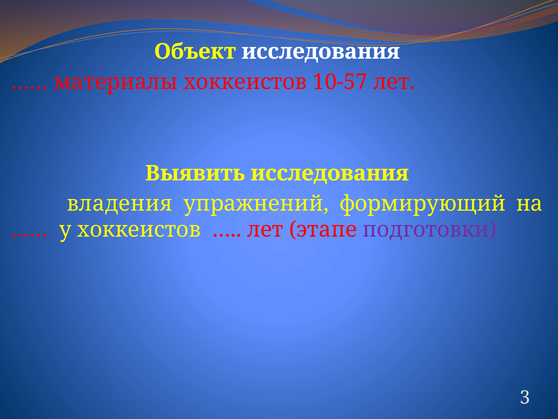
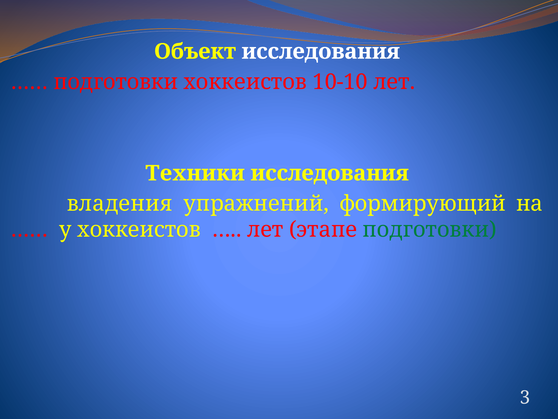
материалы at (116, 82): материалы -> подготовки
10-57: 10-57 -> 10-10
Выявить: Выявить -> Техники
подготовки at (430, 230) colour: purple -> green
